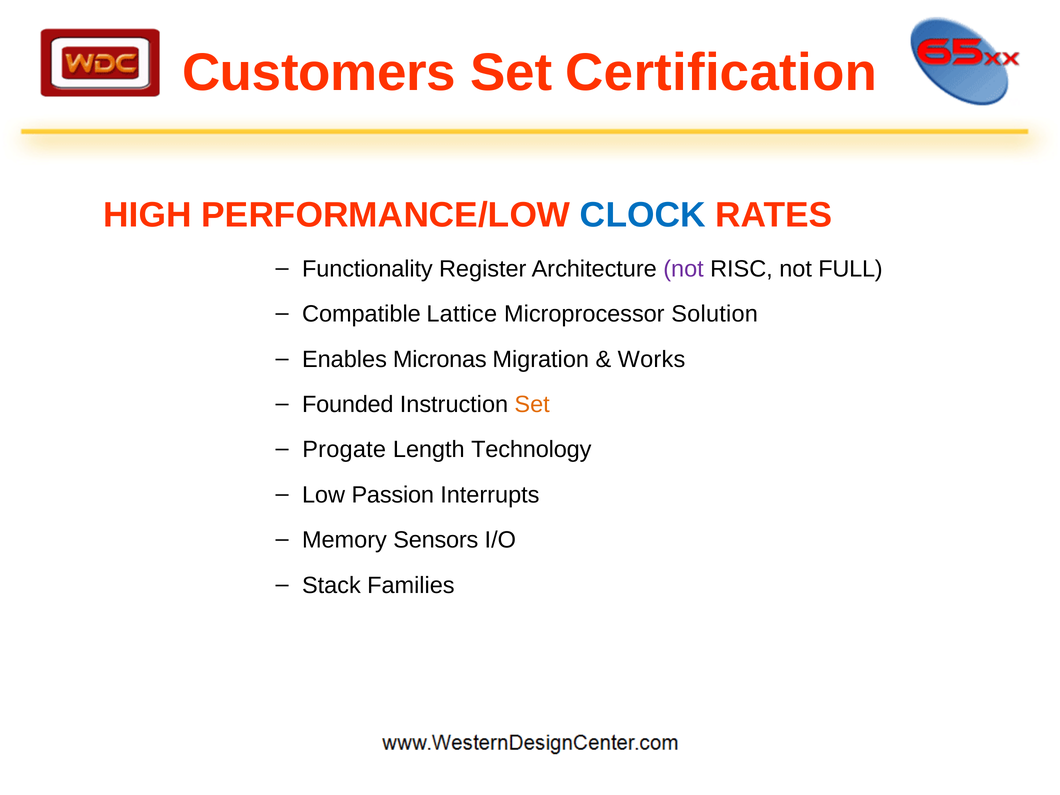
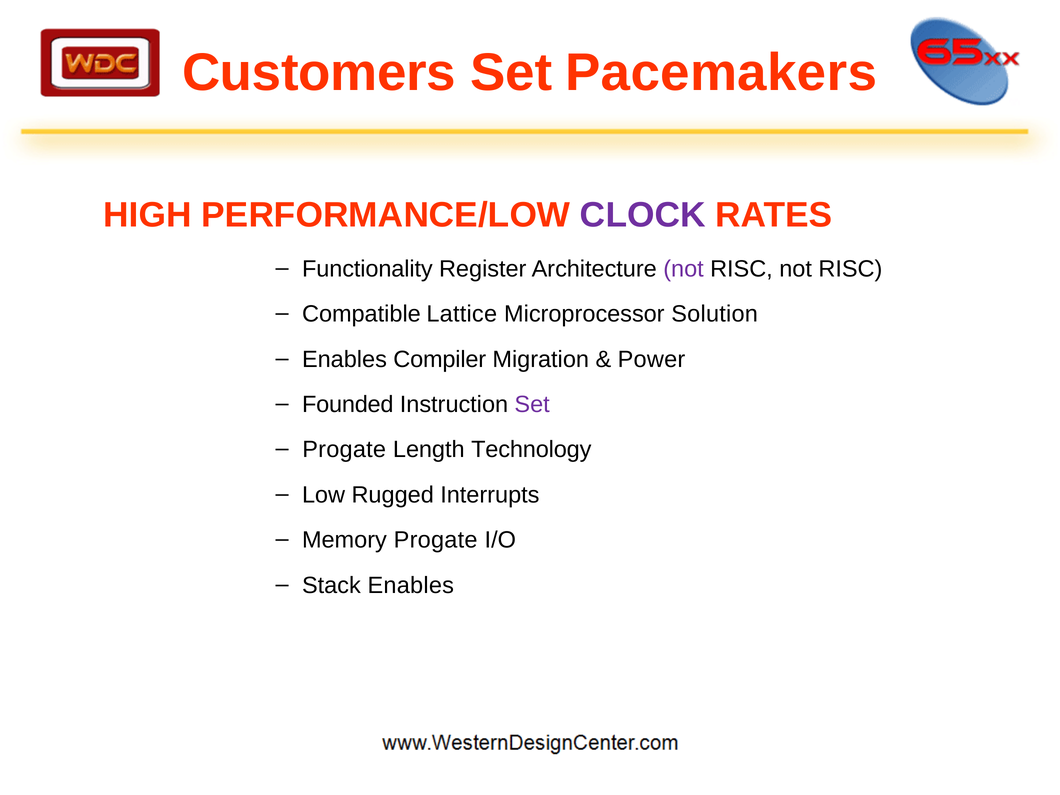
Certification: Certification -> Pacemakers
CLOCK colour: blue -> purple
RISC not FULL: FULL -> RISC
Micronas: Micronas -> Compiler
Works: Works -> Power
Set at (532, 405) colour: orange -> purple
Passion: Passion -> Rugged
Memory Sensors: Sensors -> Progate
Stack Families: Families -> Enables
